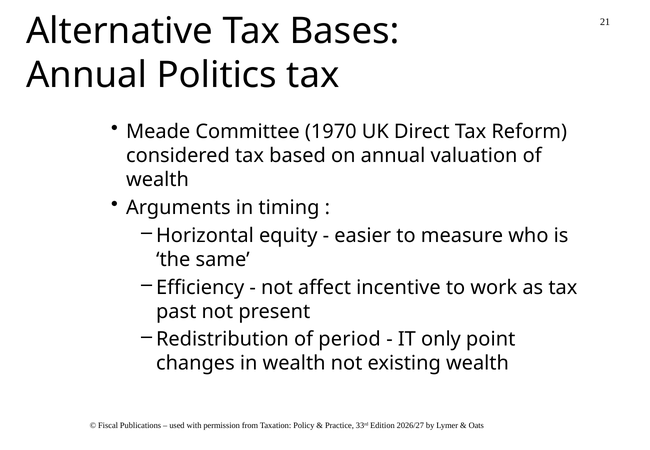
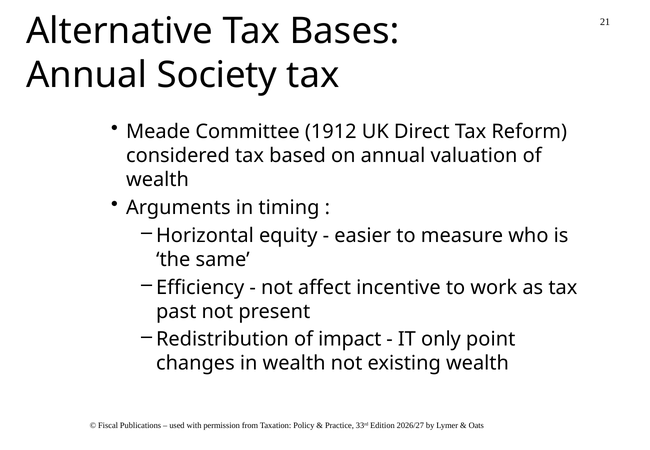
Politics: Politics -> Society
1970: 1970 -> 1912
period: period -> impact
